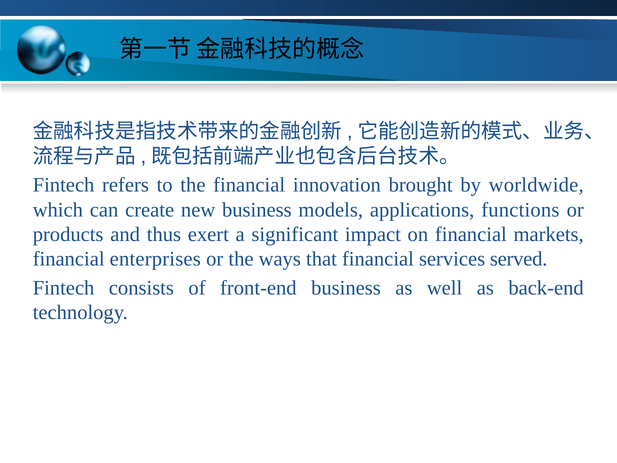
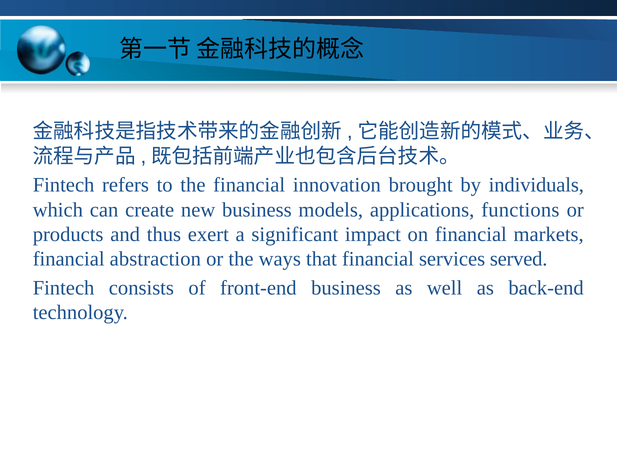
worldwide: worldwide -> individuals
enterprises: enterprises -> abstraction
